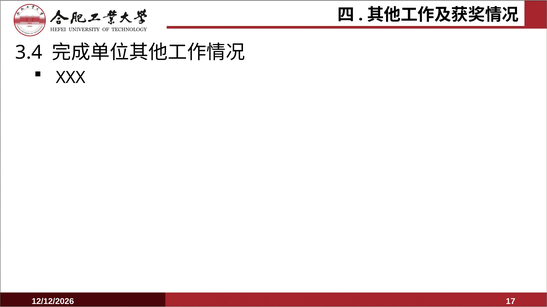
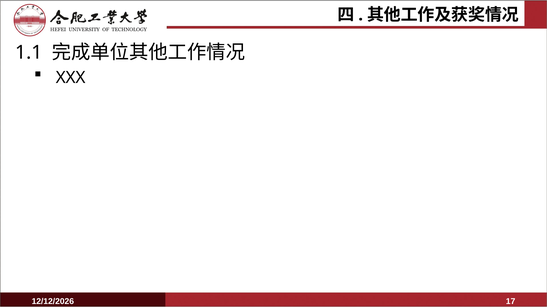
3.4: 3.4 -> 1.1
